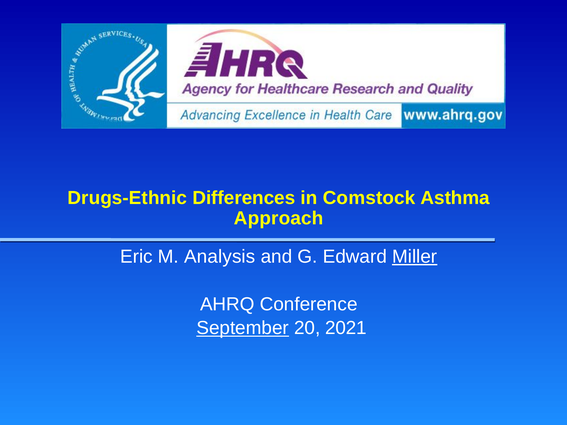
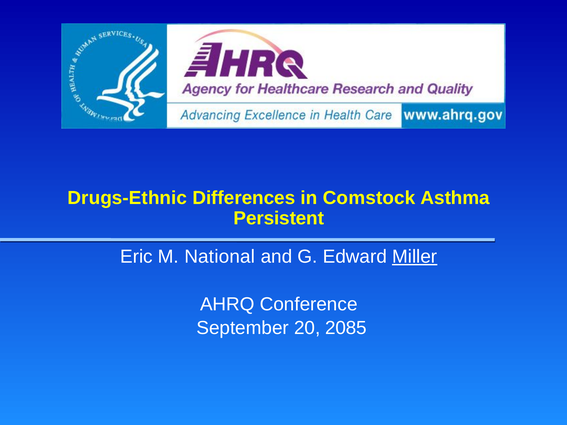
Approach: Approach -> Persistent
Analysis: Analysis -> National
September underline: present -> none
2021: 2021 -> 2085
